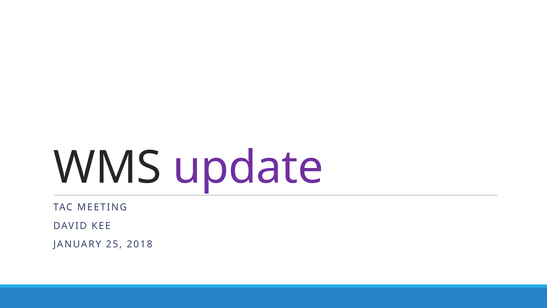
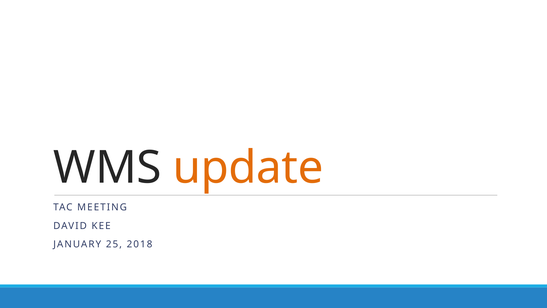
update colour: purple -> orange
